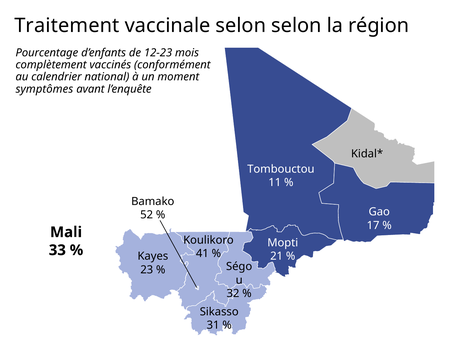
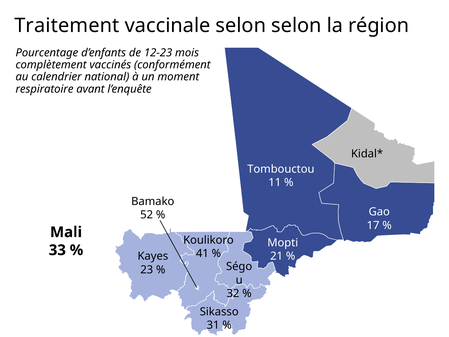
symptômes: symptômes -> respiratoire
